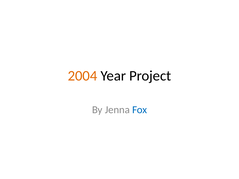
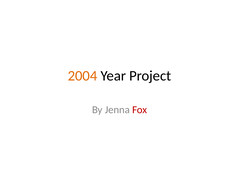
Fox colour: blue -> red
